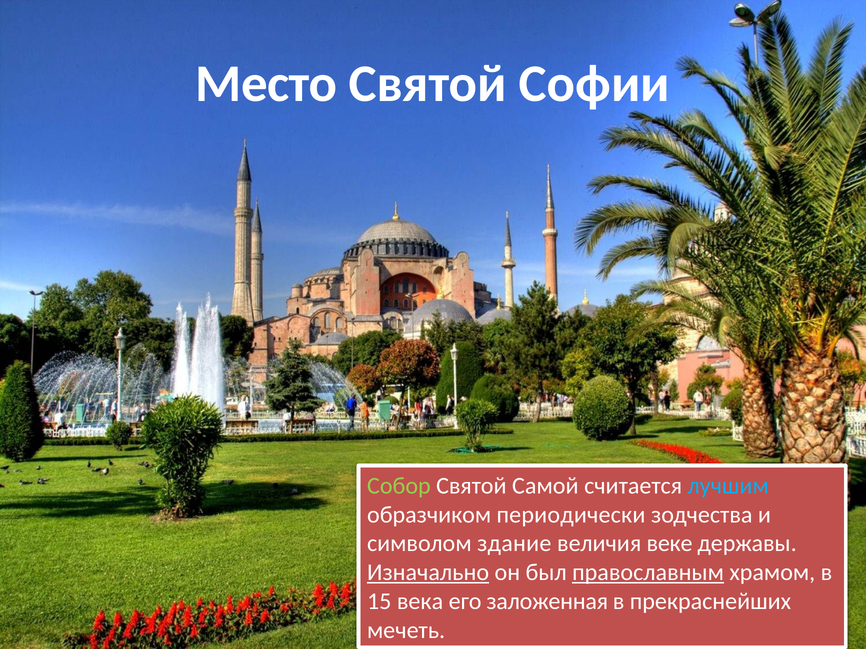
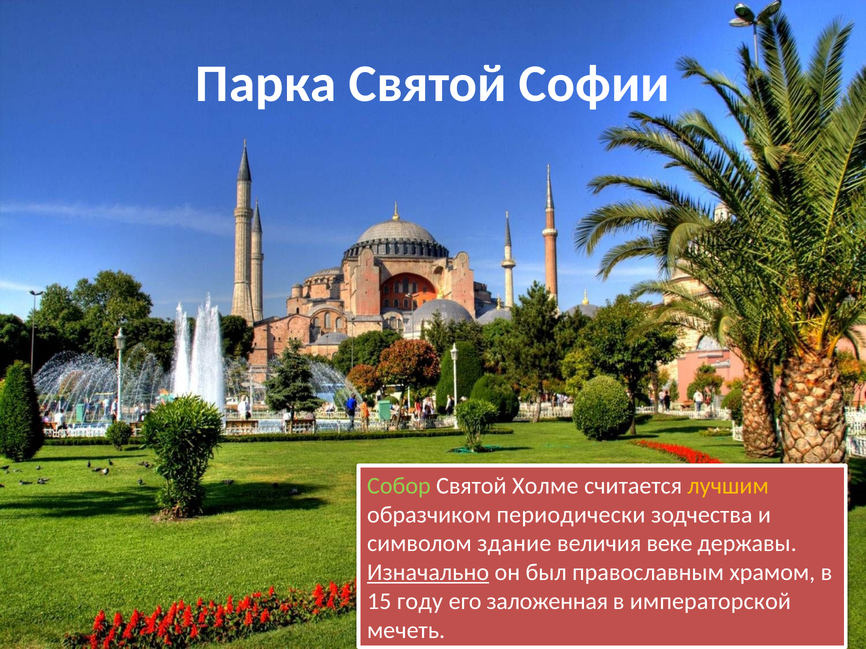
Место: Место -> Парка
Самой: Самой -> Холме
лучшим colour: light blue -> yellow
православным underline: present -> none
века: века -> году
прекраснейших: прекраснейших -> императорской
